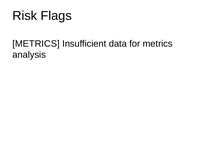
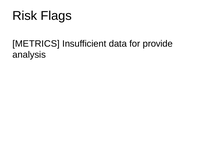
for metrics: metrics -> provide
